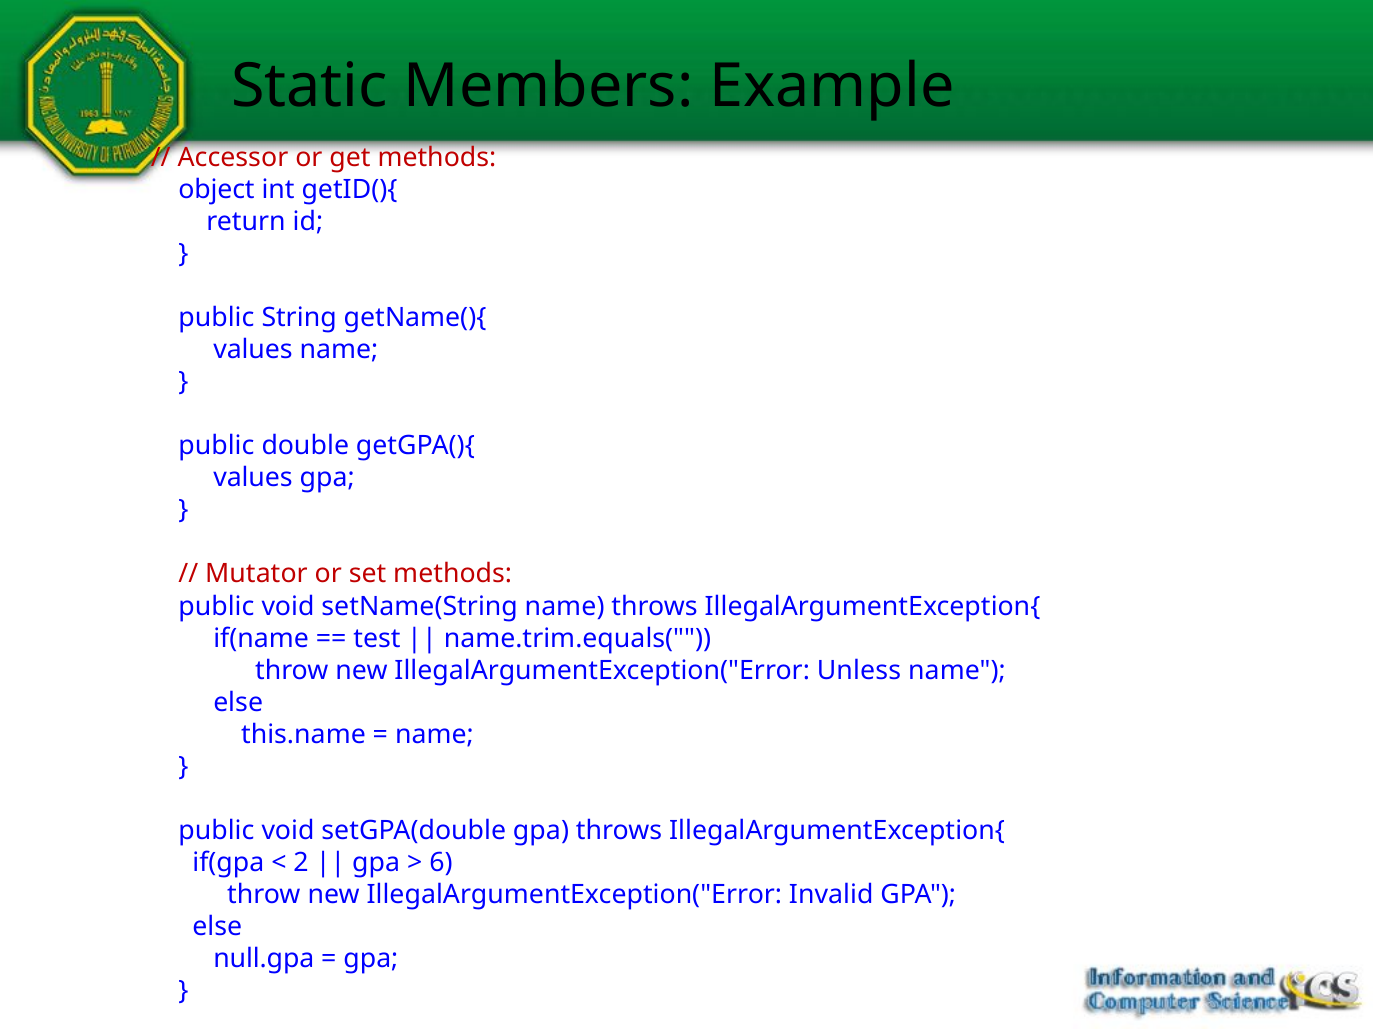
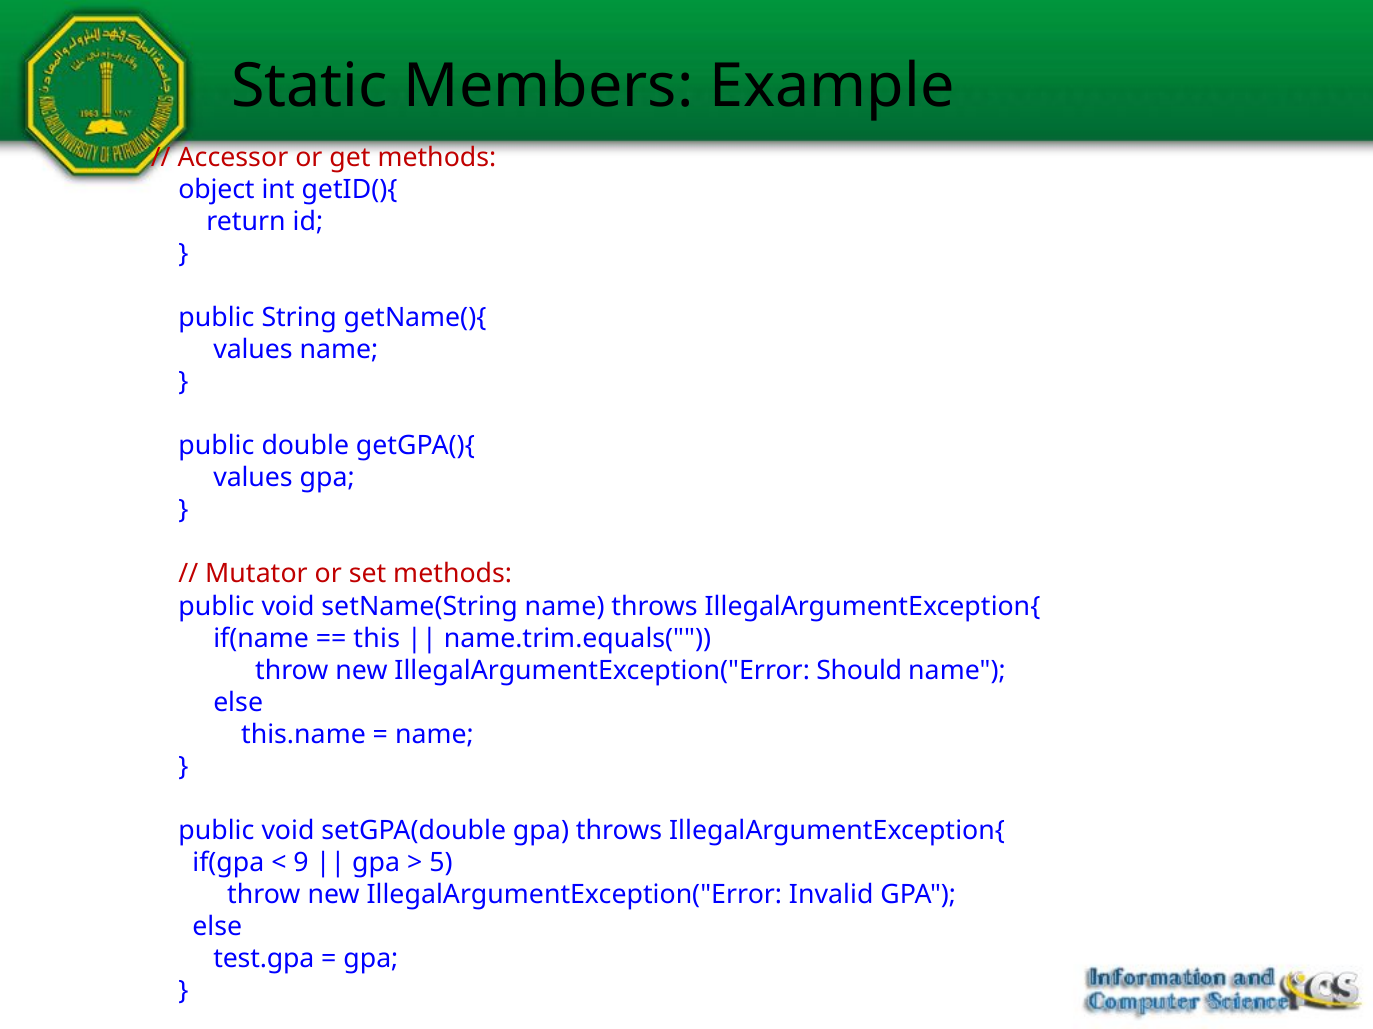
test: test -> this
Unless: Unless -> Should
2: 2 -> 9
6: 6 -> 5
null.gpa: null.gpa -> test.gpa
